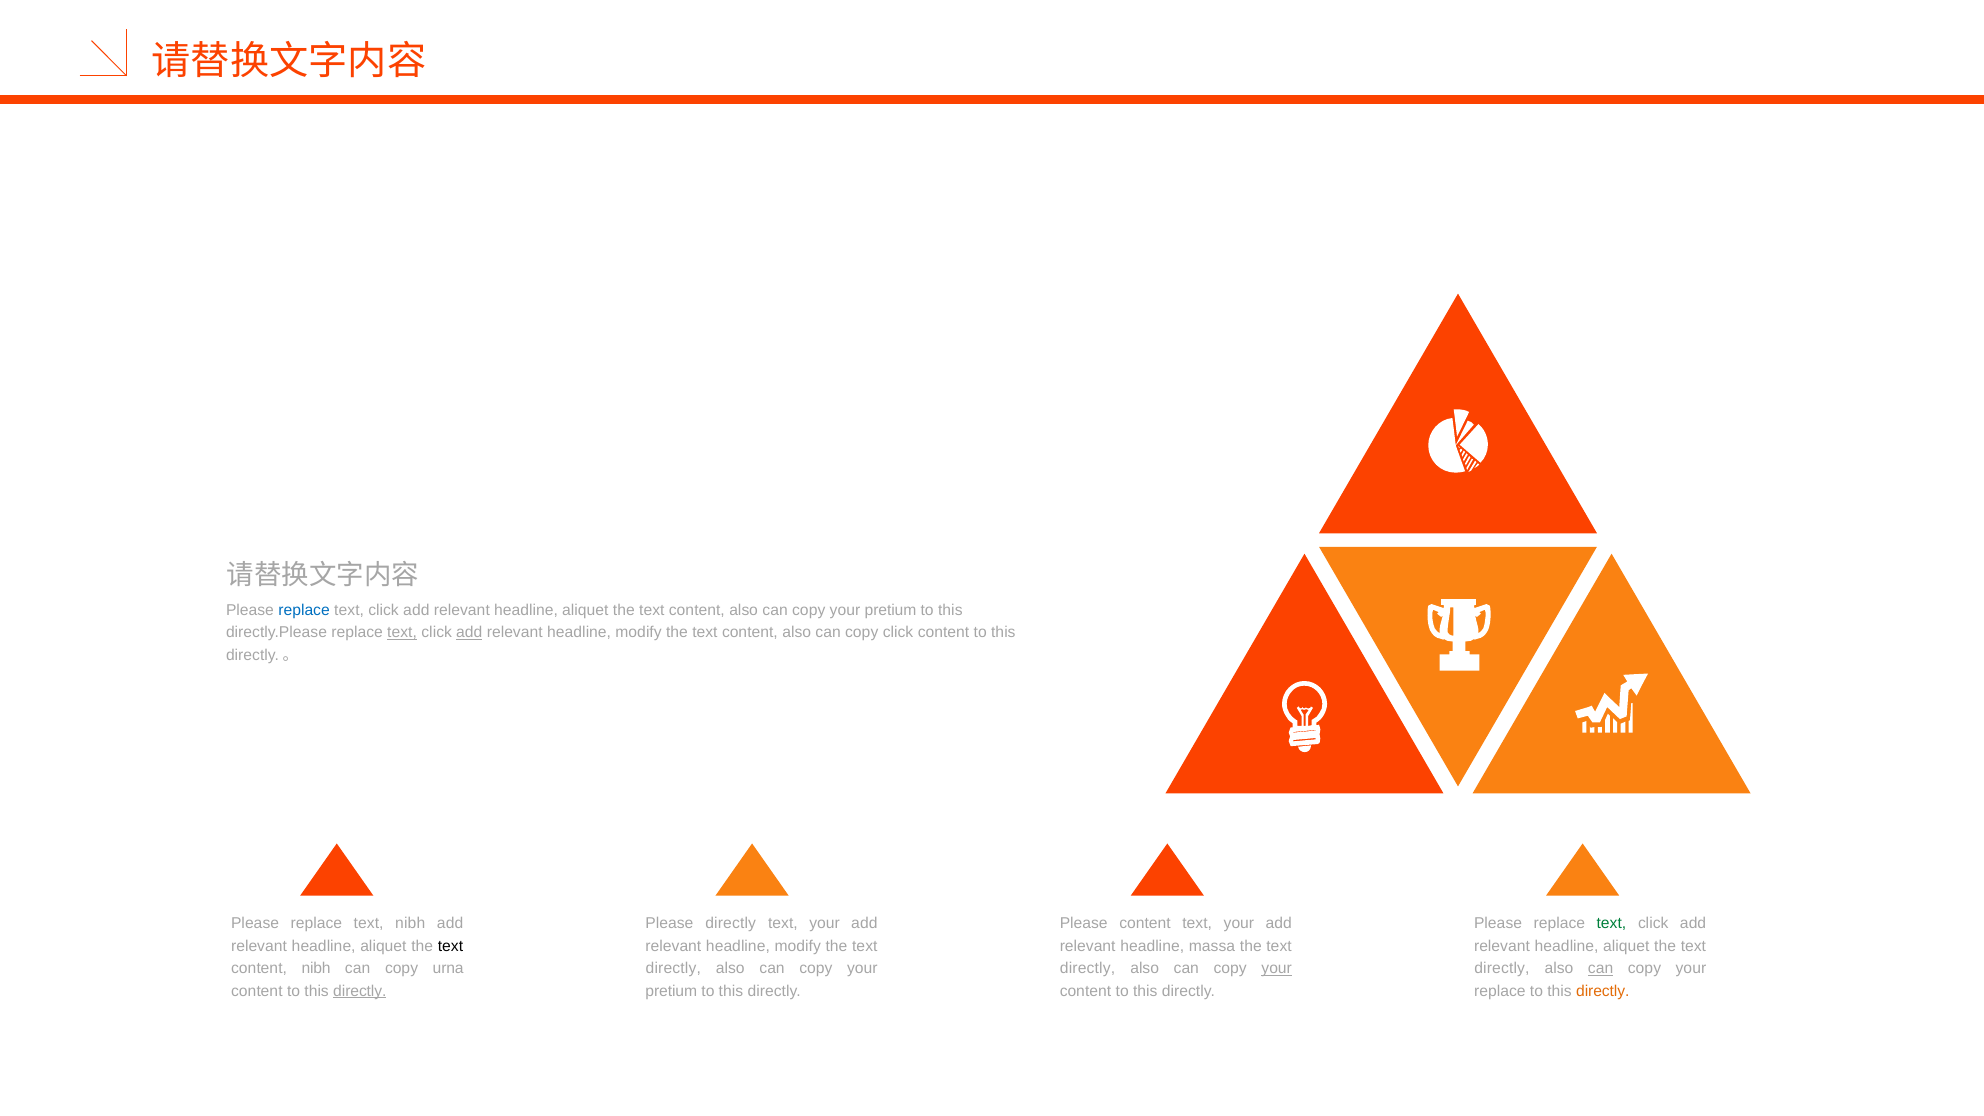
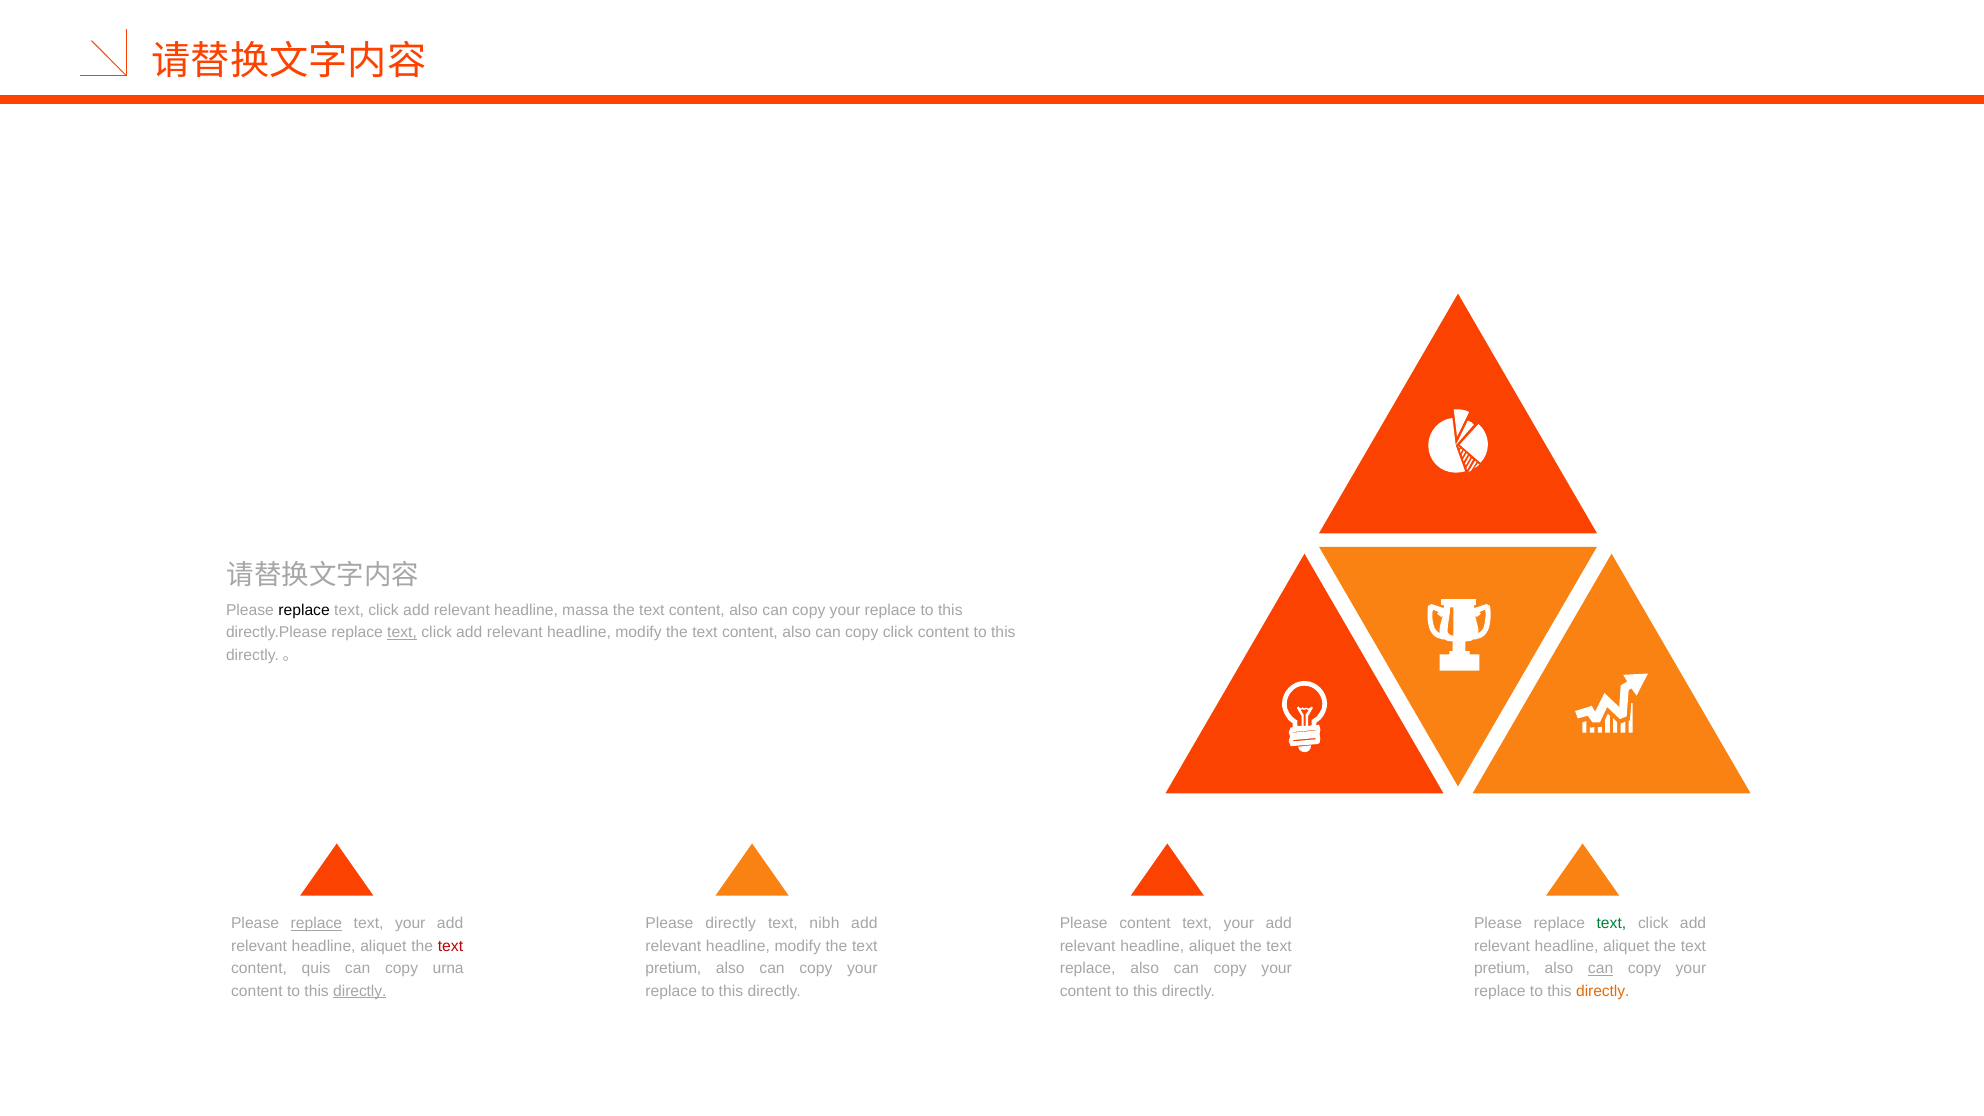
replace at (304, 610) colour: blue -> black
aliquet at (585, 610): aliquet -> massa
pretium at (890, 610): pretium -> replace
add at (469, 633) underline: present -> none
replace at (316, 924) underline: none -> present
nibh at (410, 924): nibh -> your
your at (825, 924): your -> nibh
text at (450, 946) colour: black -> red
massa at (1212, 946): massa -> aliquet
content nibh: nibh -> quis
directly at (673, 969): directly -> pretium
directly at (1088, 969): directly -> replace
your at (1277, 969) underline: present -> none
directly at (1502, 969): directly -> pretium
pretium at (671, 991): pretium -> replace
